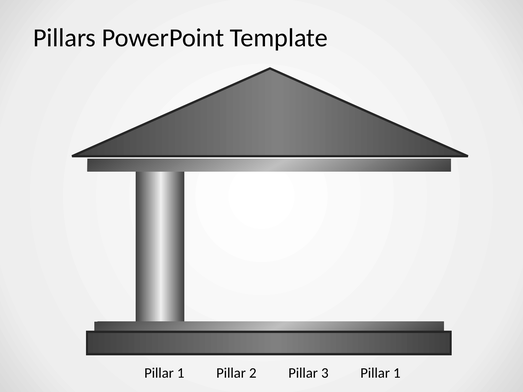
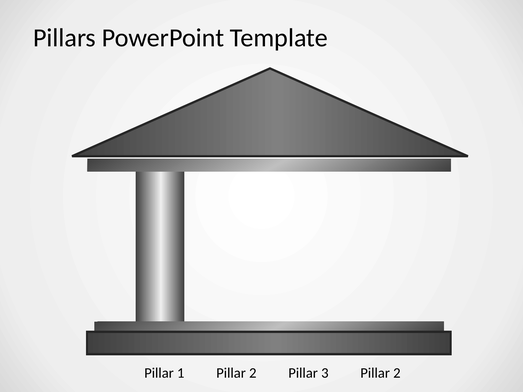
3 Pillar 1: 1 -> 2
